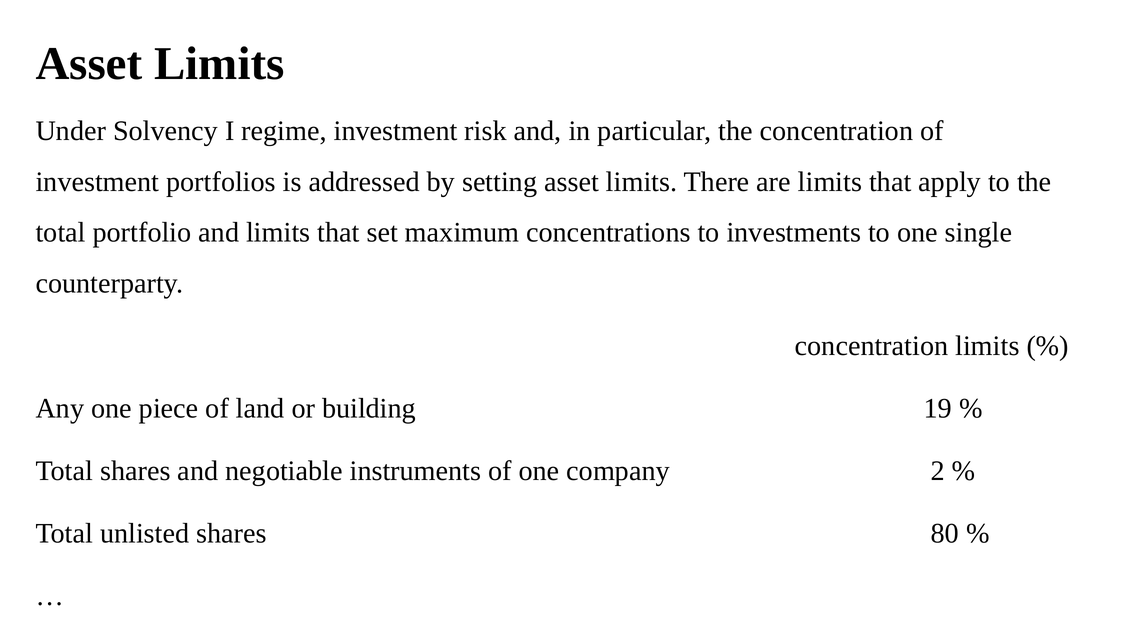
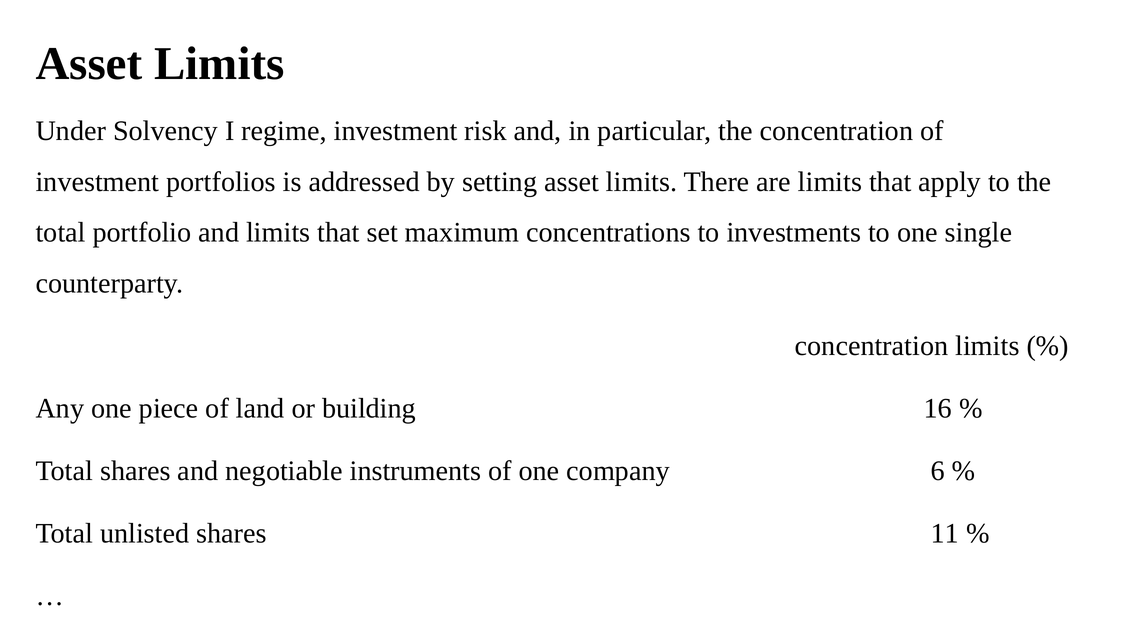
19: 19 -> 16
2: 2 -> 6
80: 80 -> 11
